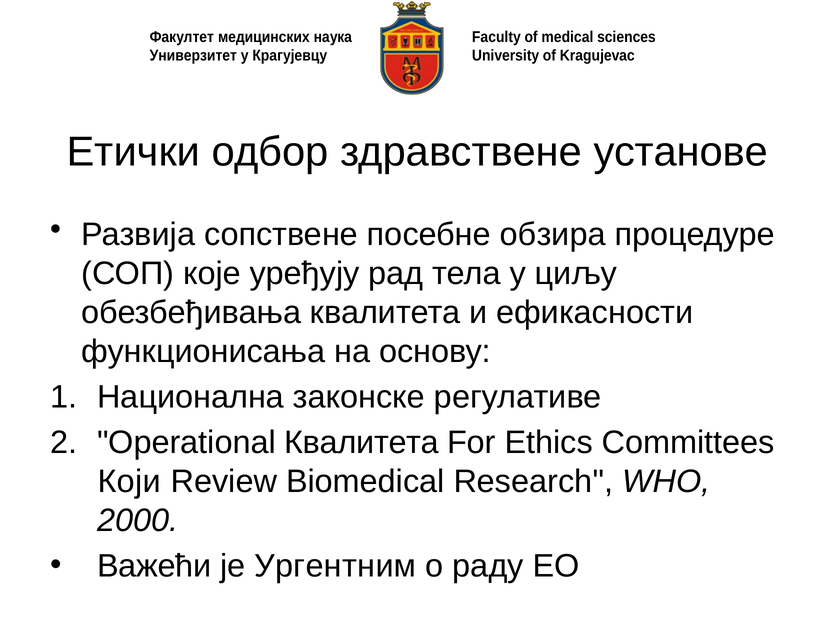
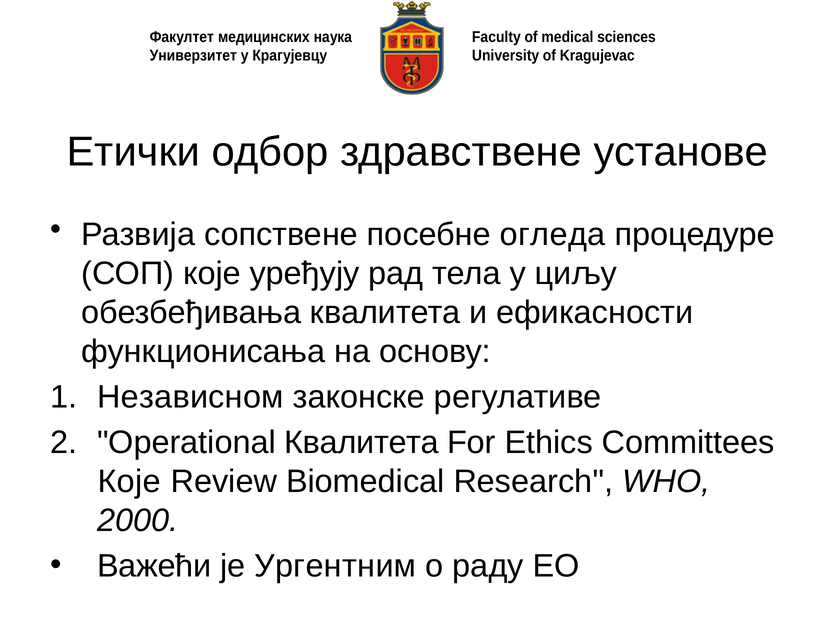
обзира: обзира -> огледа
Национална: Национална -> Независном
Који at (129, 482): Који -> Које
